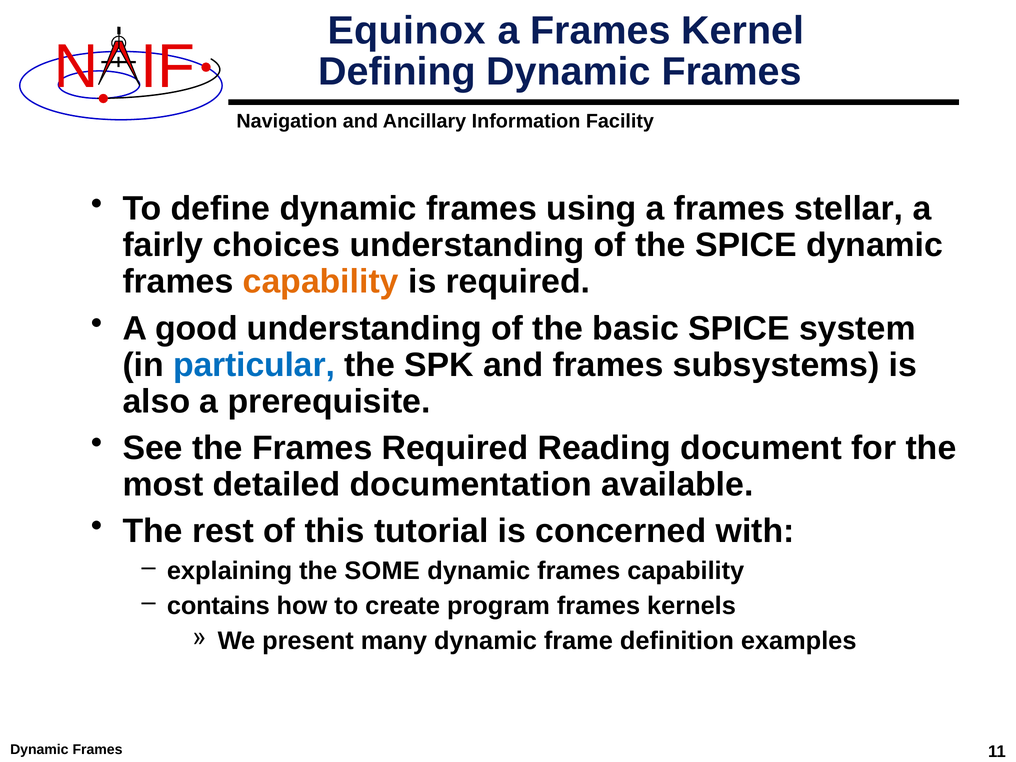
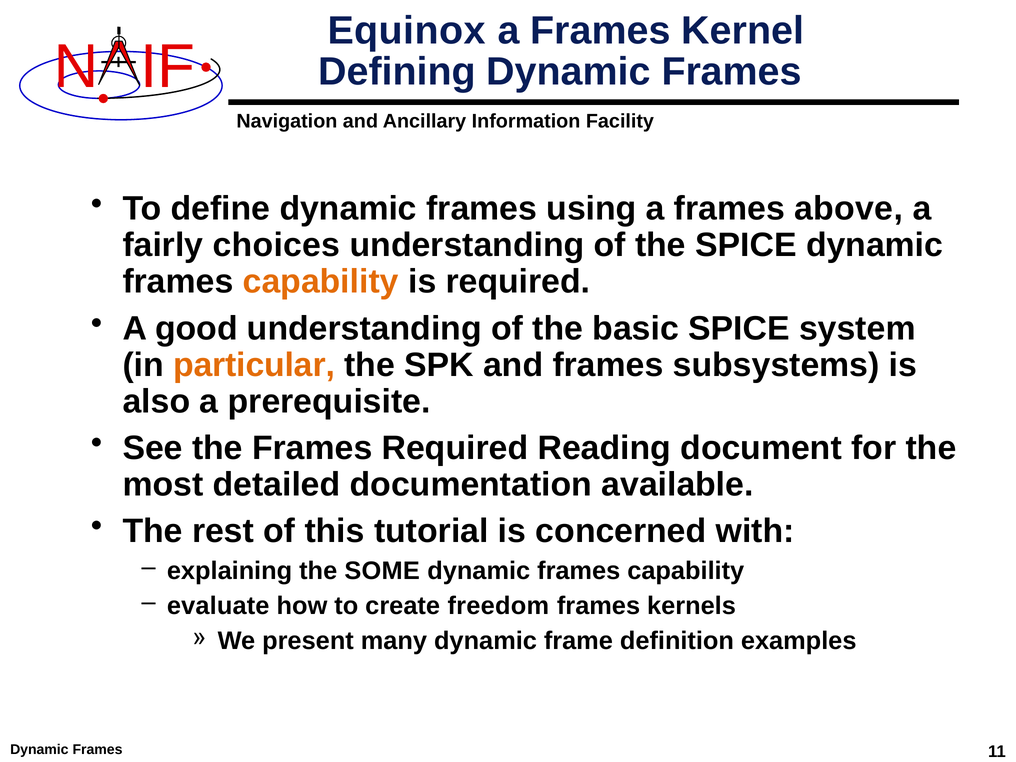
stellar: stellar -> above
particular colour: blue -> orange
contains: contains -> evaluate
program: program -> freedom
